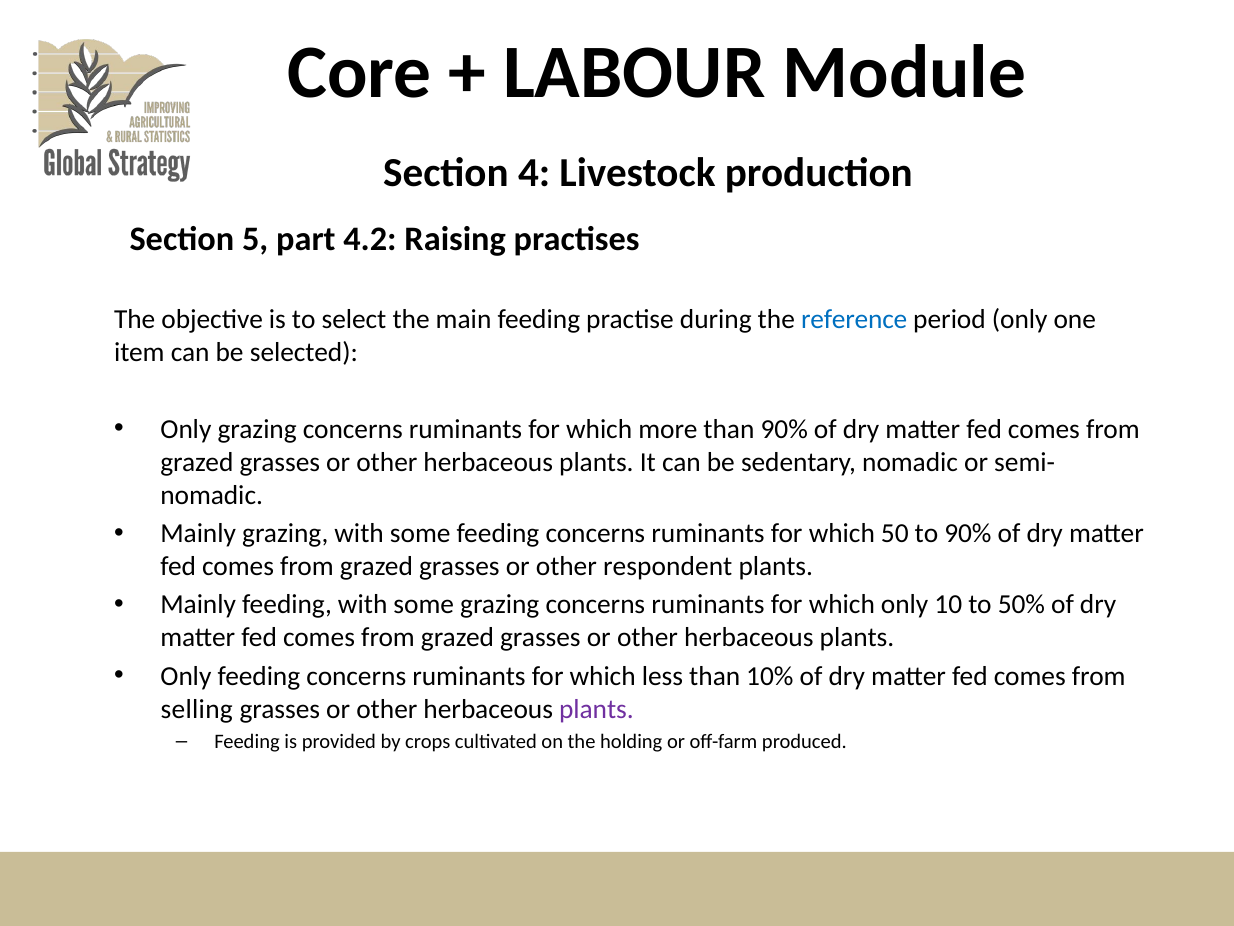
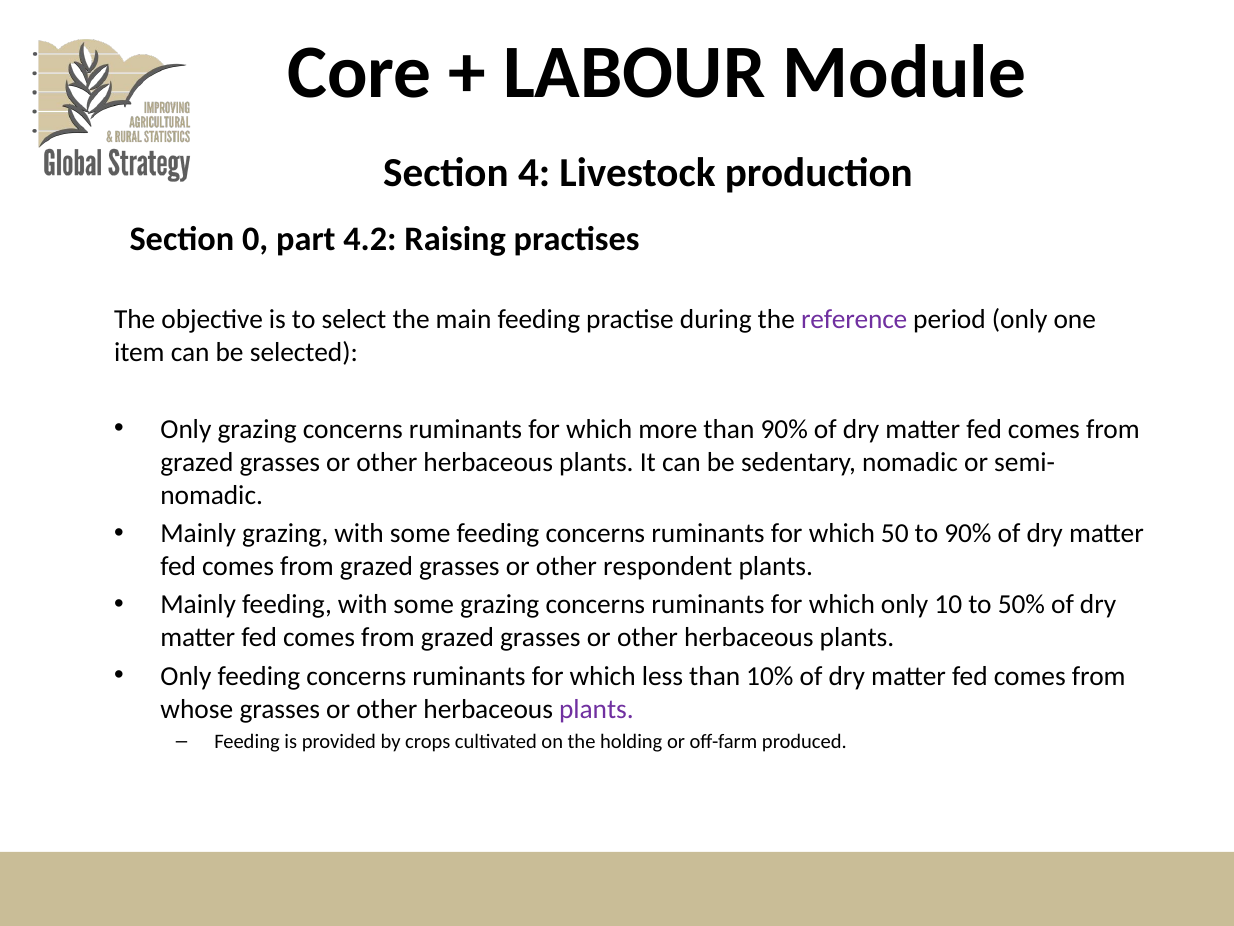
5: 5 -> 0
reference colour: blue -> purple
selling: selling -> whose
